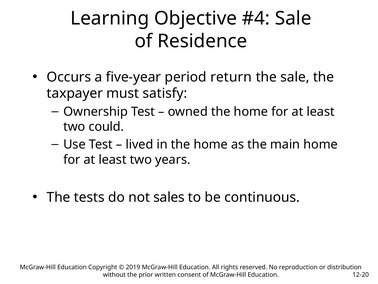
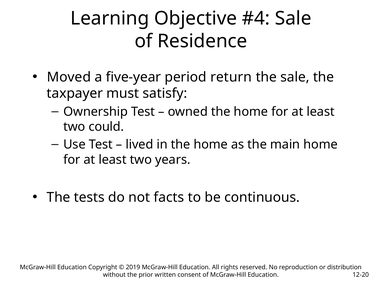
Occurs: Occurs -> Moved
sales: sales -> facts
